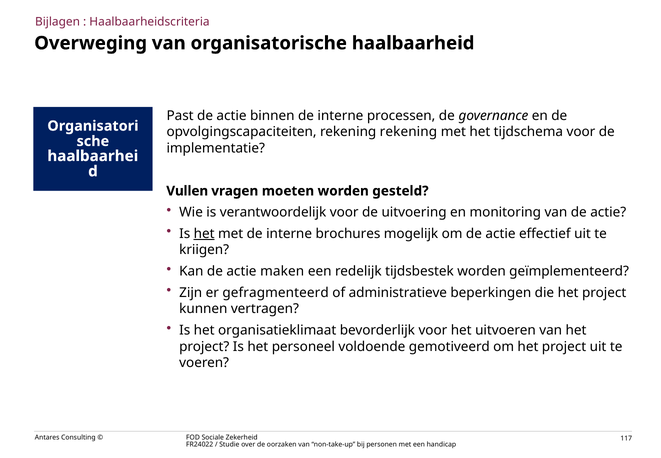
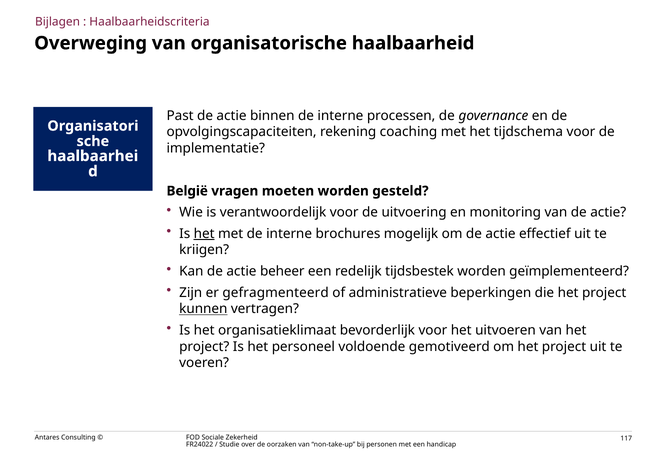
rekening rekening: rekening -> coaching
Vullen: Vullen -> België
maken: maken -> beheer
kunnen underline: none -> present
